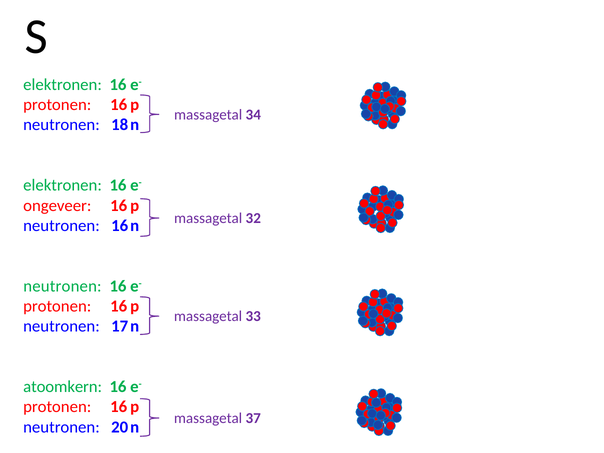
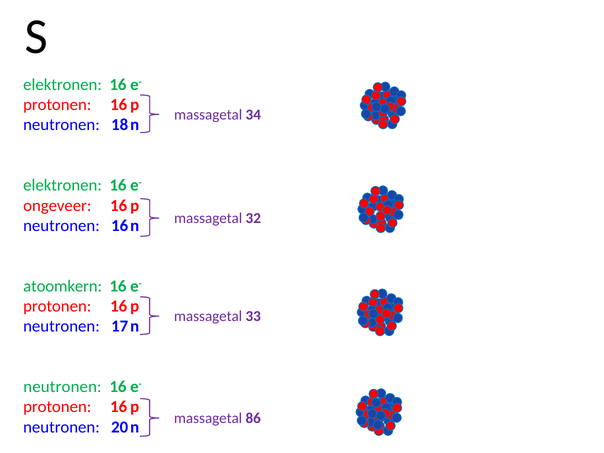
neutronen at (62, 286): neutronen -> atoomkern
atoomkern at (63, 387): atoomkern -> neutronen
37: 37 -> 86
